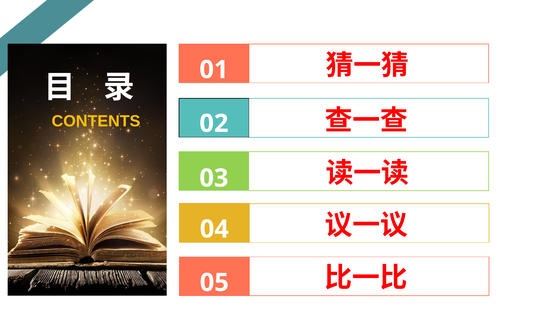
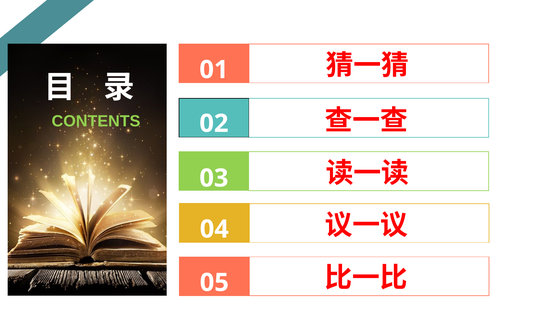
CONTENTS colour: yellow -> light green
